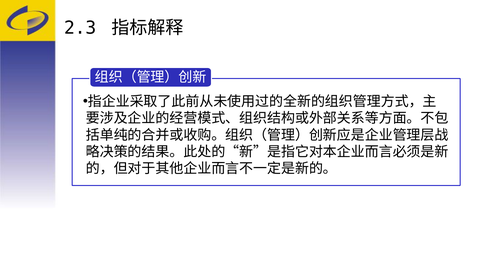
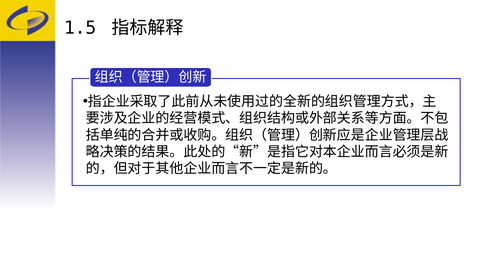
2.3: 2.3 -> 1.5
